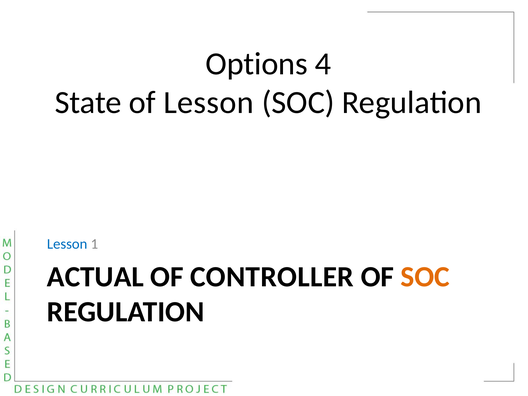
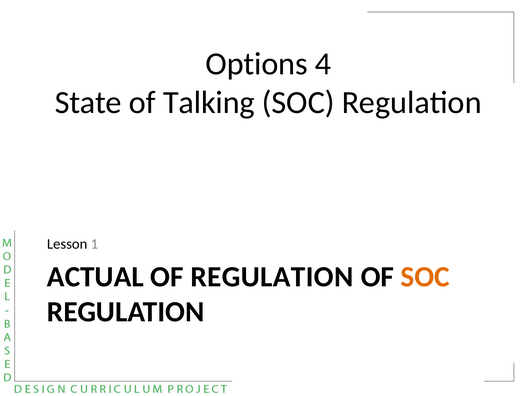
of Lesson: Lesson -> Talking
Lesson at (67, 244) colour: blue -> black
OF CONTROLLER: CONTROLLER -> REGULATION
